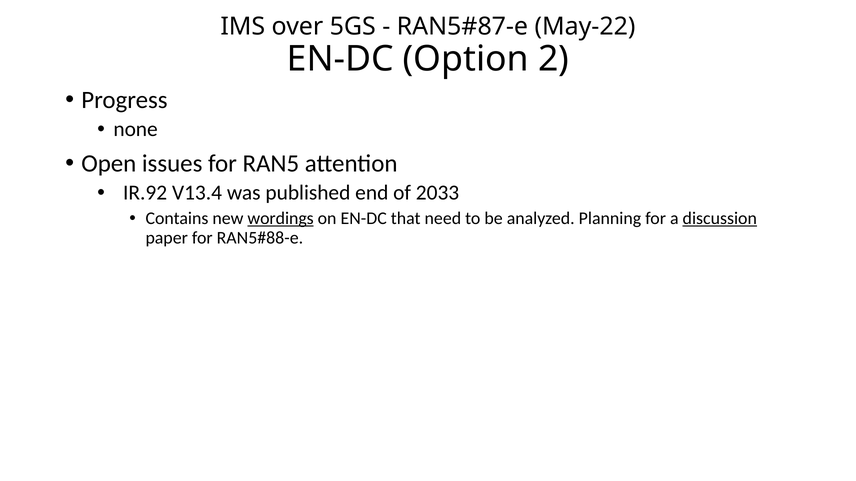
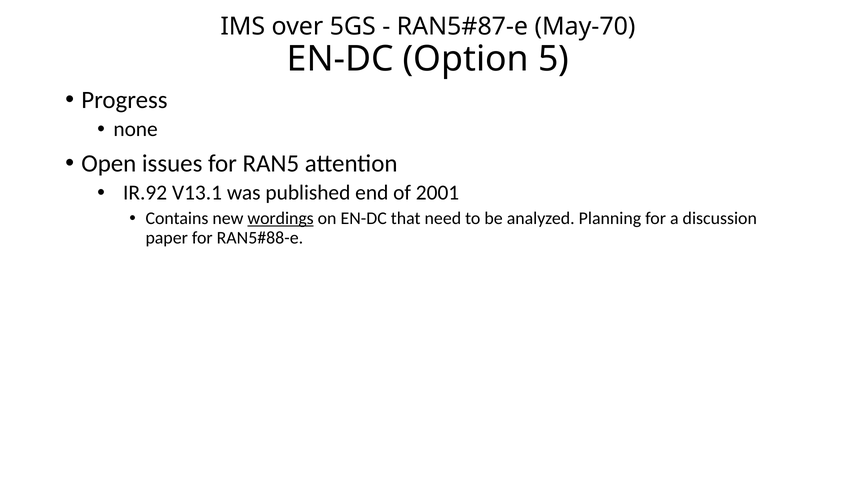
May-22: May-22 -> May-70
2: 2 -> 5
V13.4: V13.4 -> V13.1
2033: 2033 -> 2001
discussion underline: present -> none
